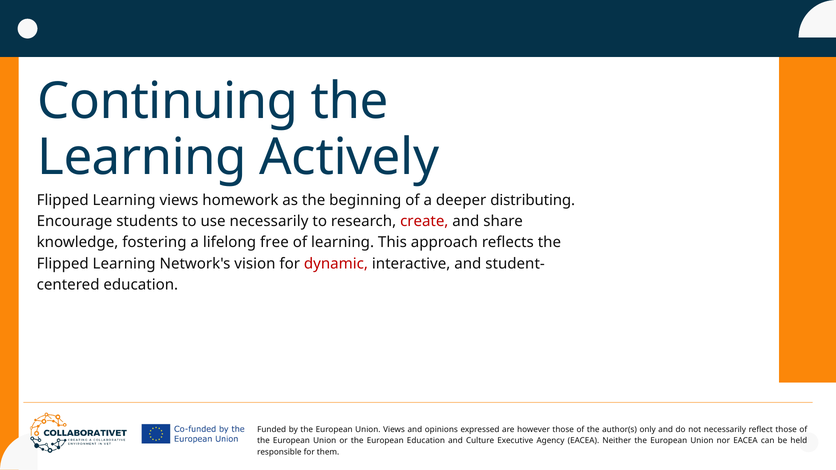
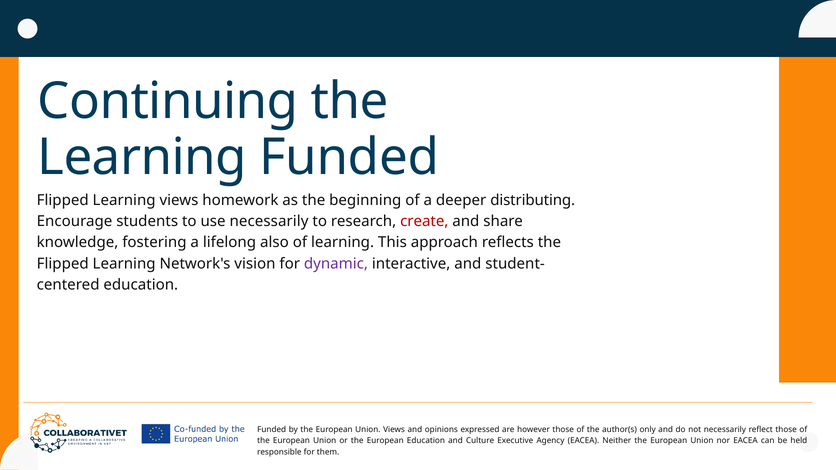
Learning Actively: Actively -> Funded
free: free -> also
dynamic colour: red -> purple
